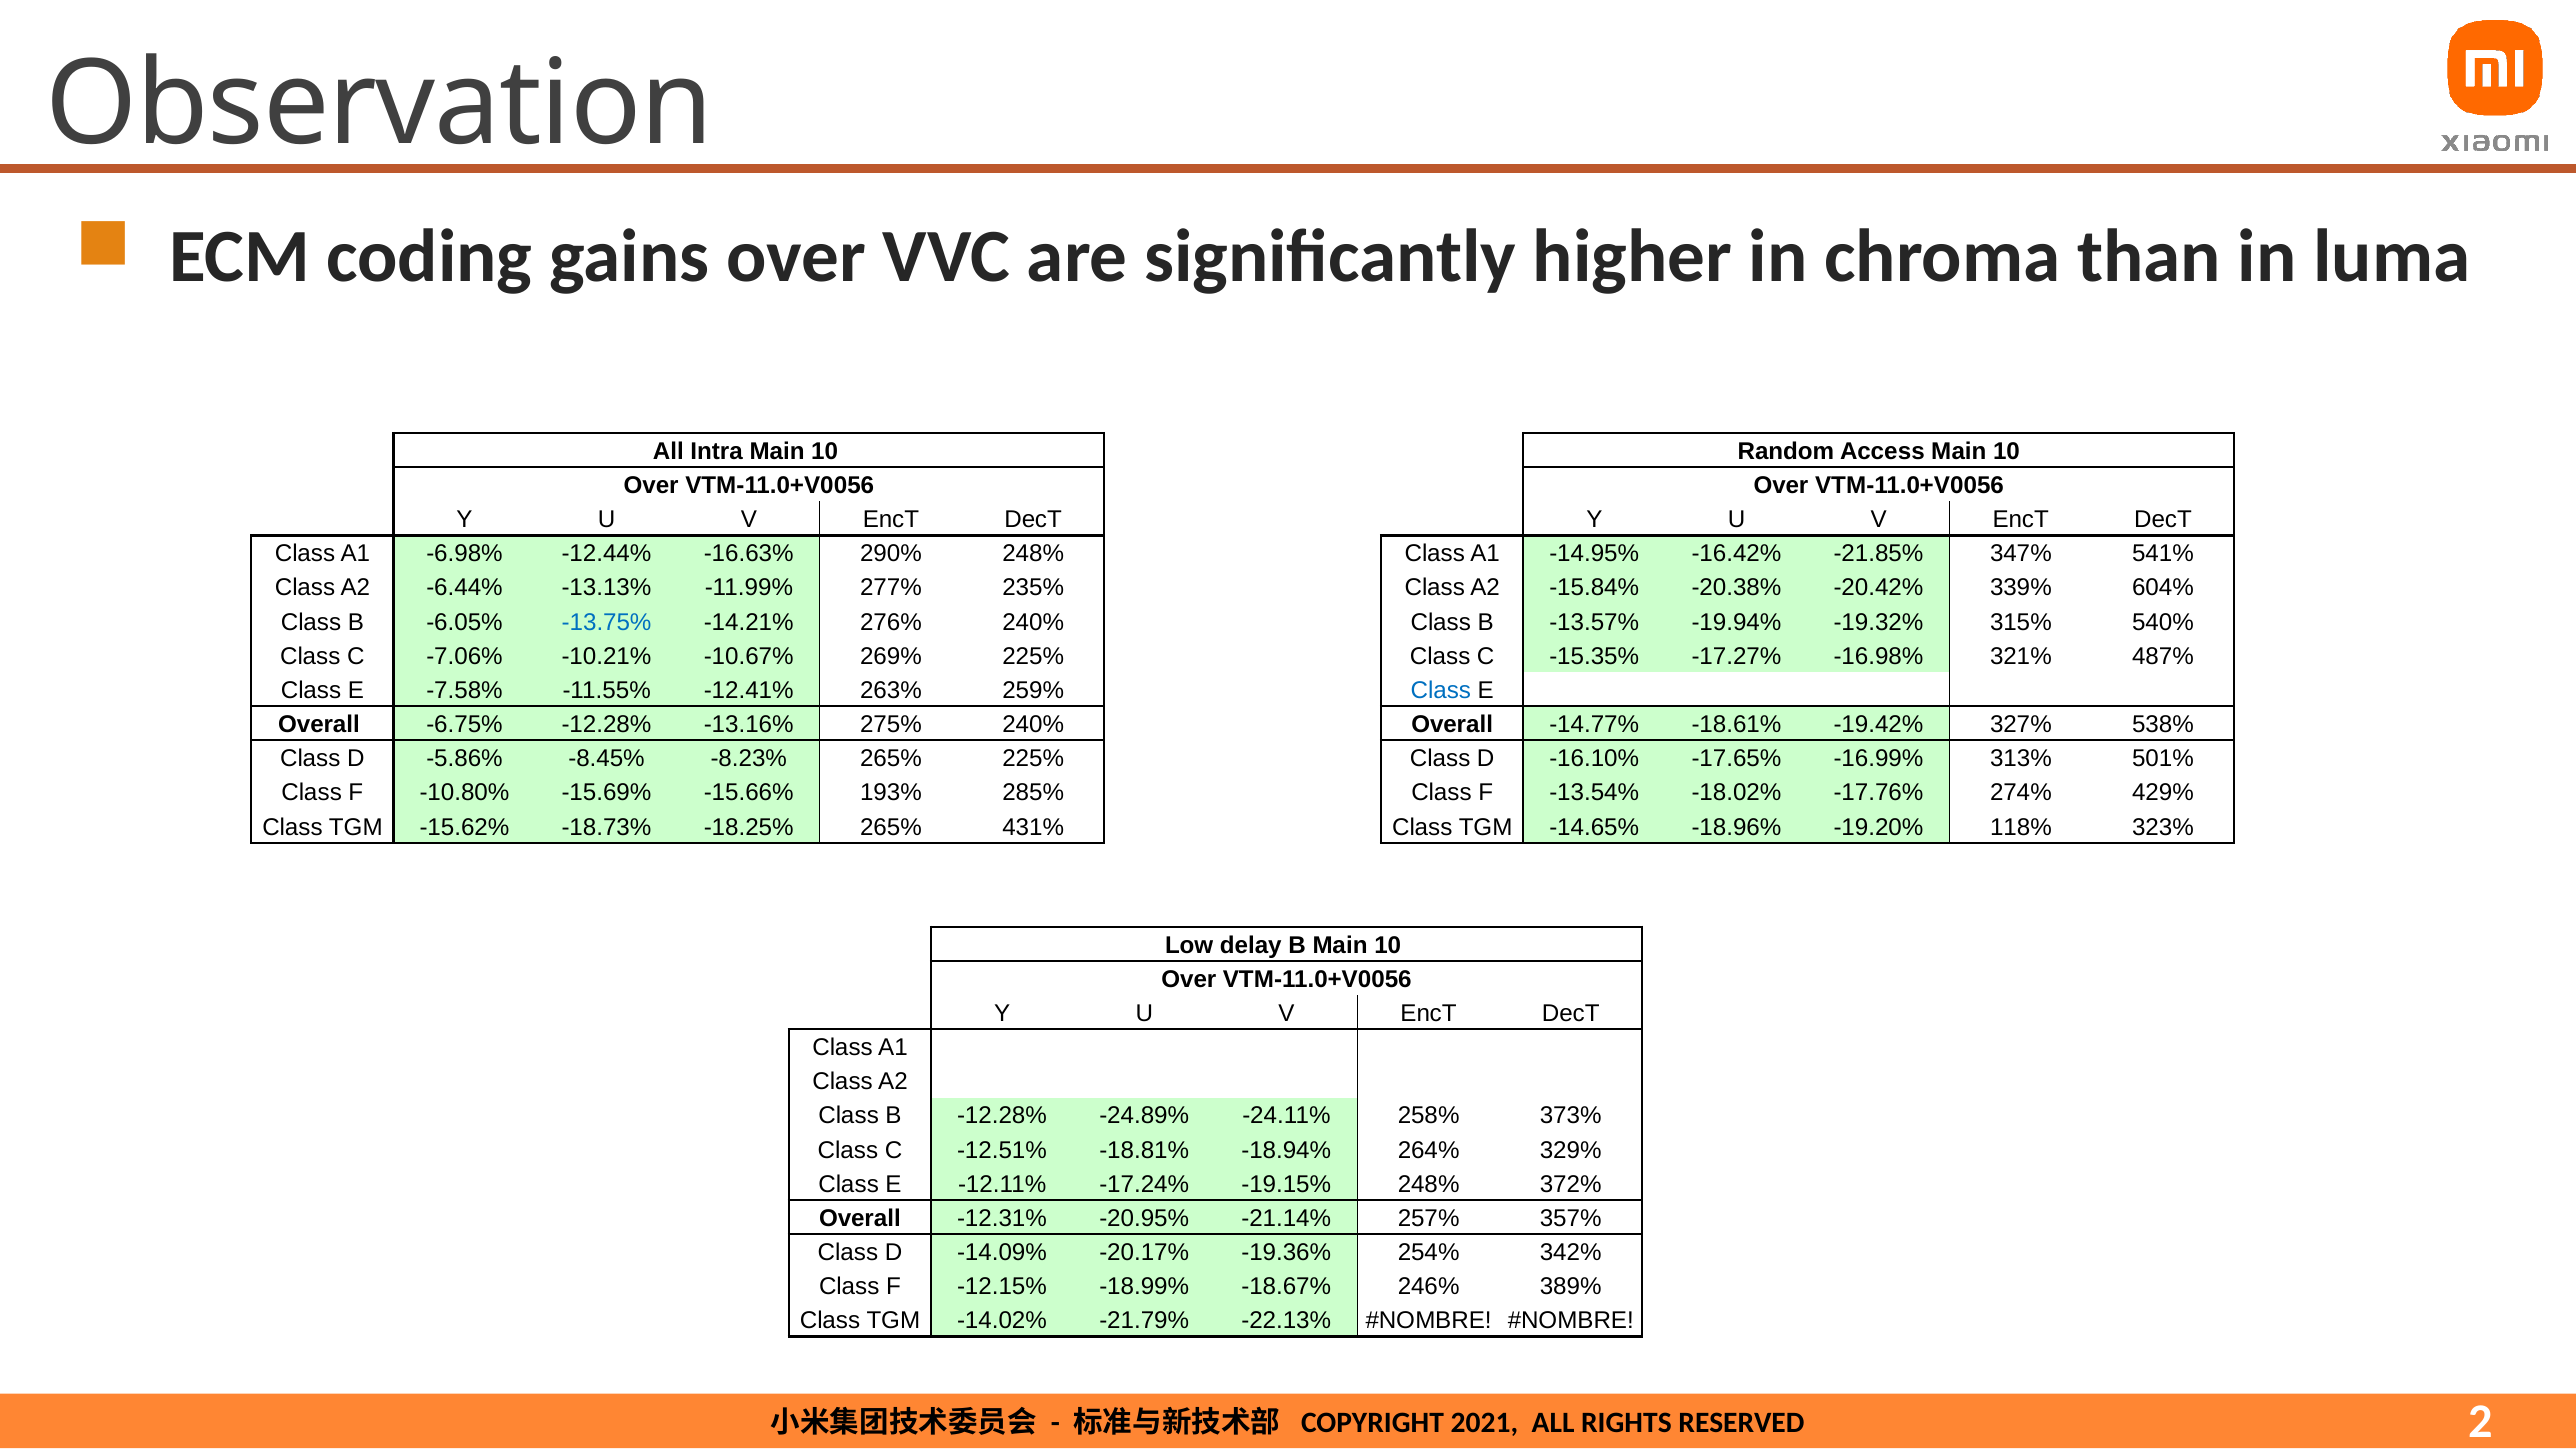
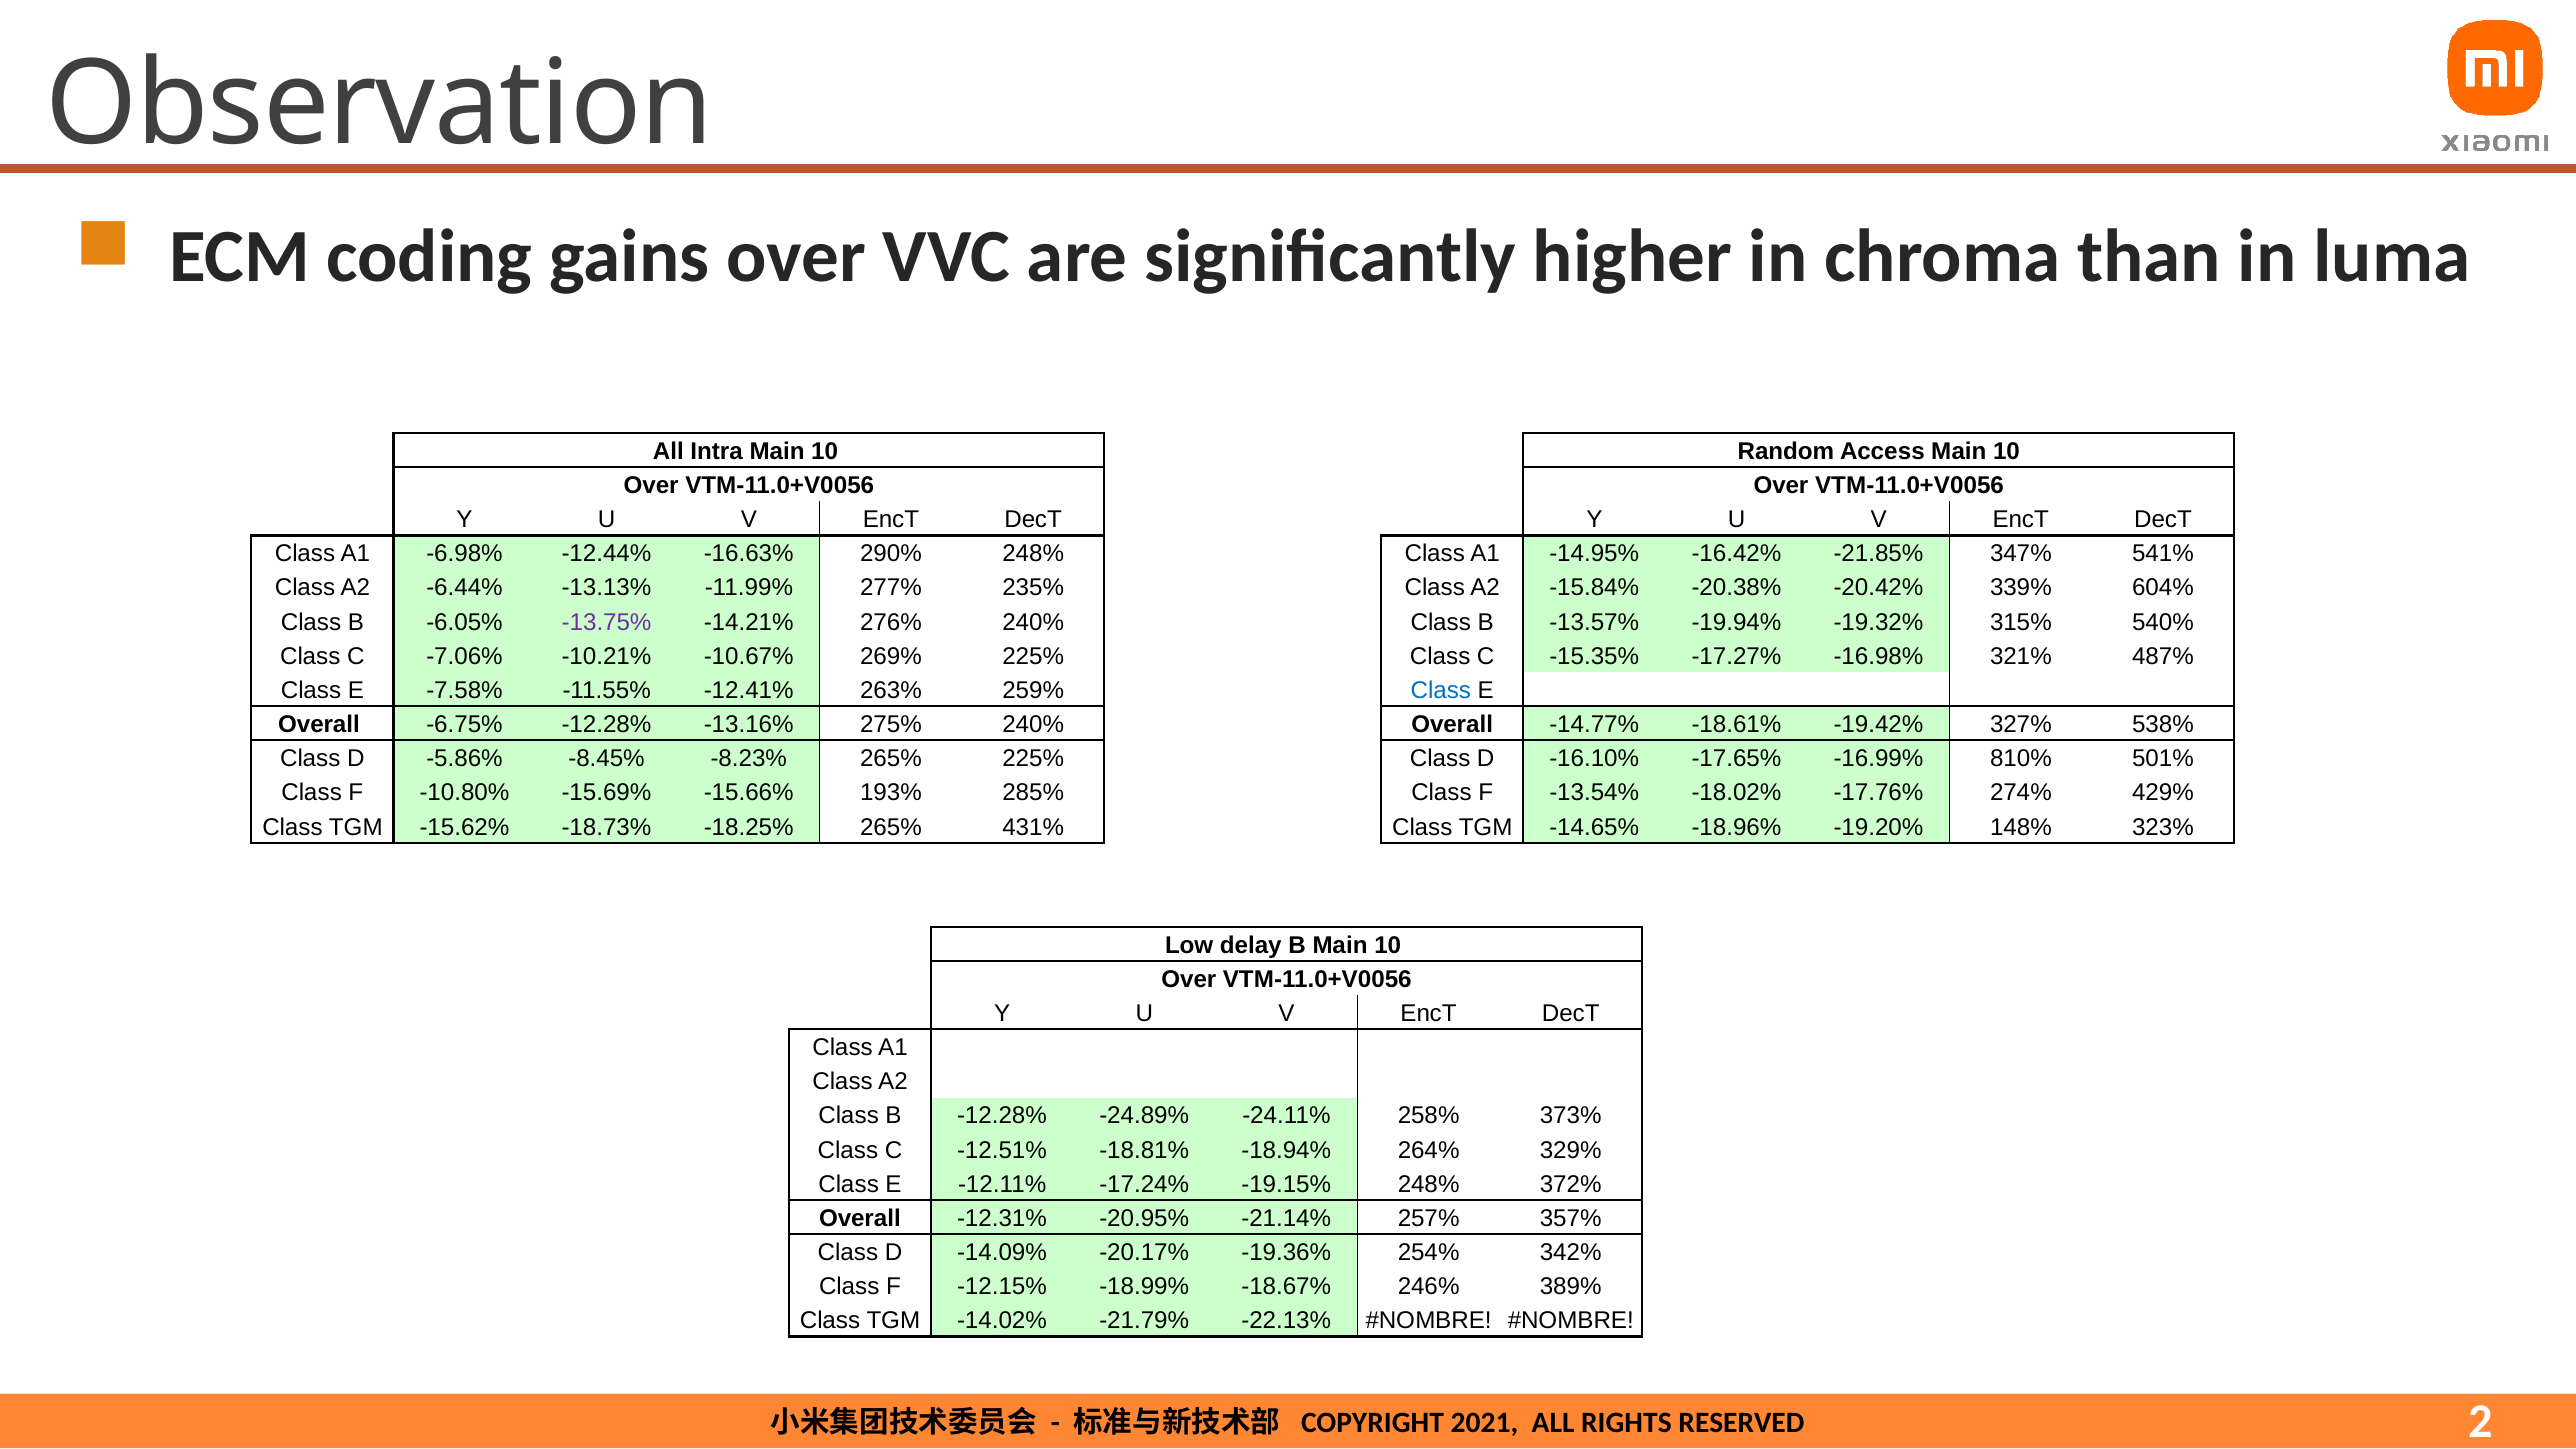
-13.75% colour: blue -> purple
313%: 313% -> 810%
118%: 118% -> 148%
